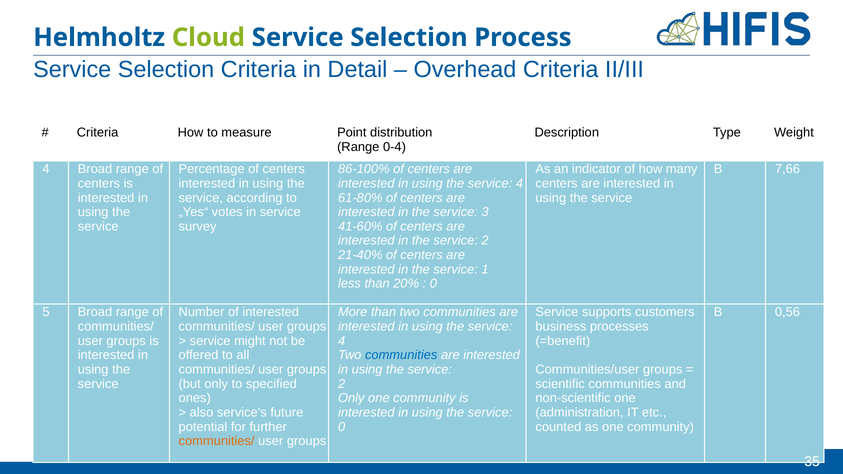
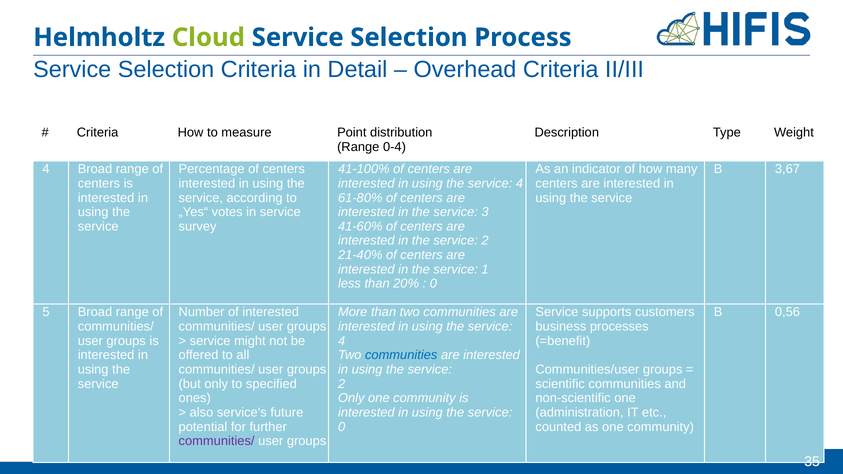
86-100%: 86-100% -> 41-100%
7,66: 7,66 -> 3,67
communities/ at (217, 441) colour: orange -> purple
